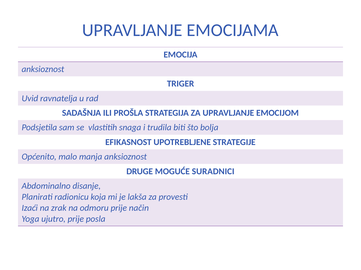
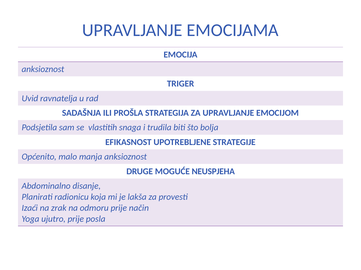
SURADNICI: SURADNICI -> NEUSPJEHA
